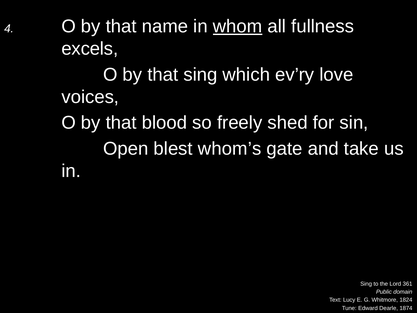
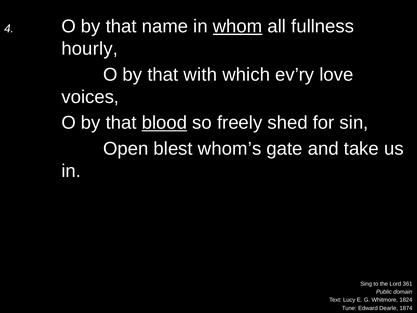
excels: excels -> hourly
that sing: sing -> with
blood underline: none -> present
